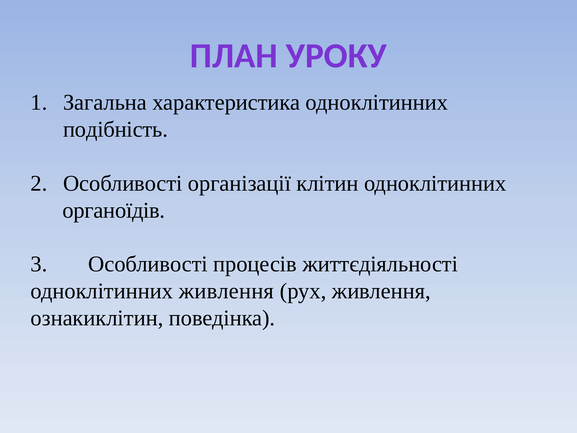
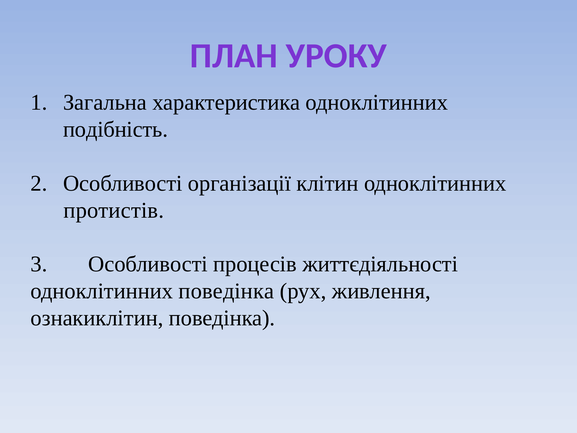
органоїдів: органоїдів -> протистів
одноклітинних живлення: живлення -> поведінка
